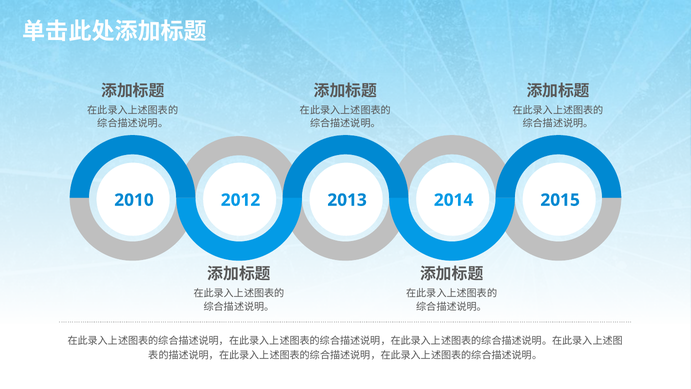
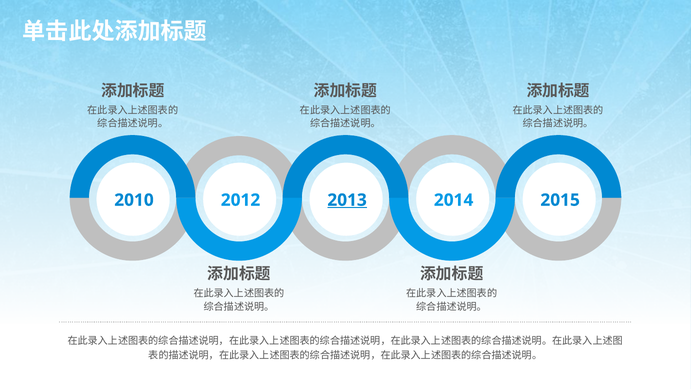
2013 underline: none -> present
